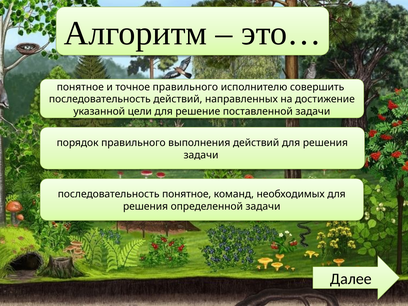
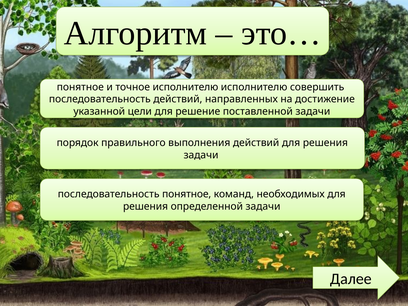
точное правильного: правильного -> исполнителю
